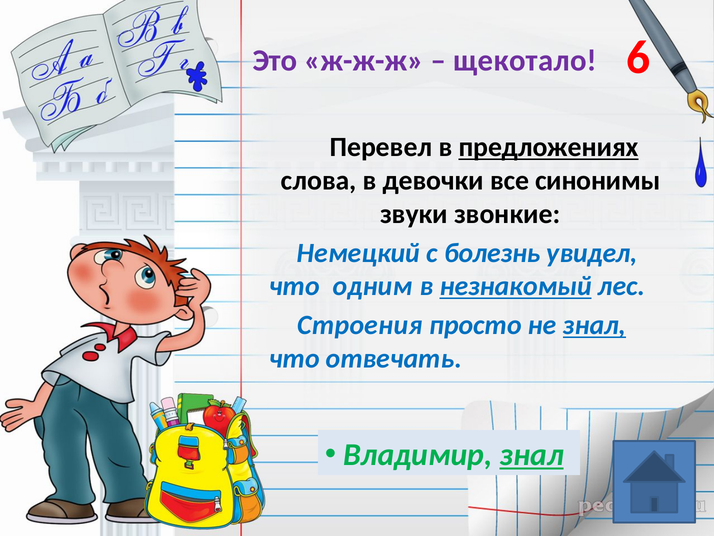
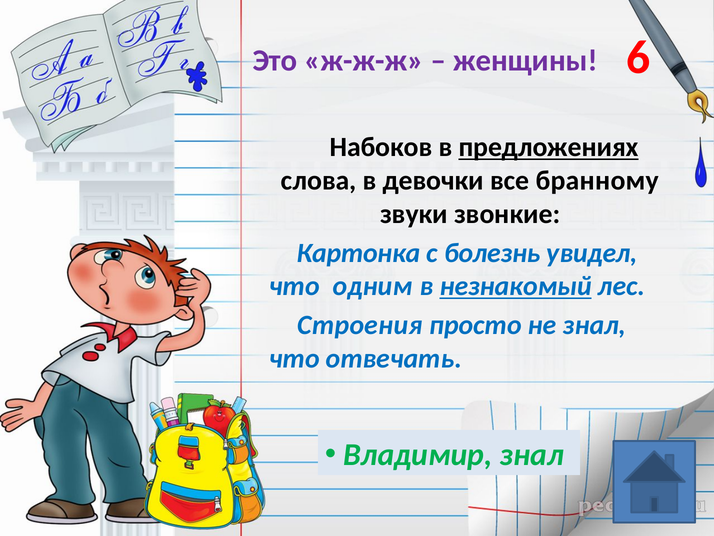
щекотало: щекотало -> женщины
Перевел: Перевел -> Набоков
синонимы: синонимы -> бранному
Немецкий: Немецкий -> Картонка
знал at (594, 325) underline: present -> none
знал at (532, 454) underline: present -> none
